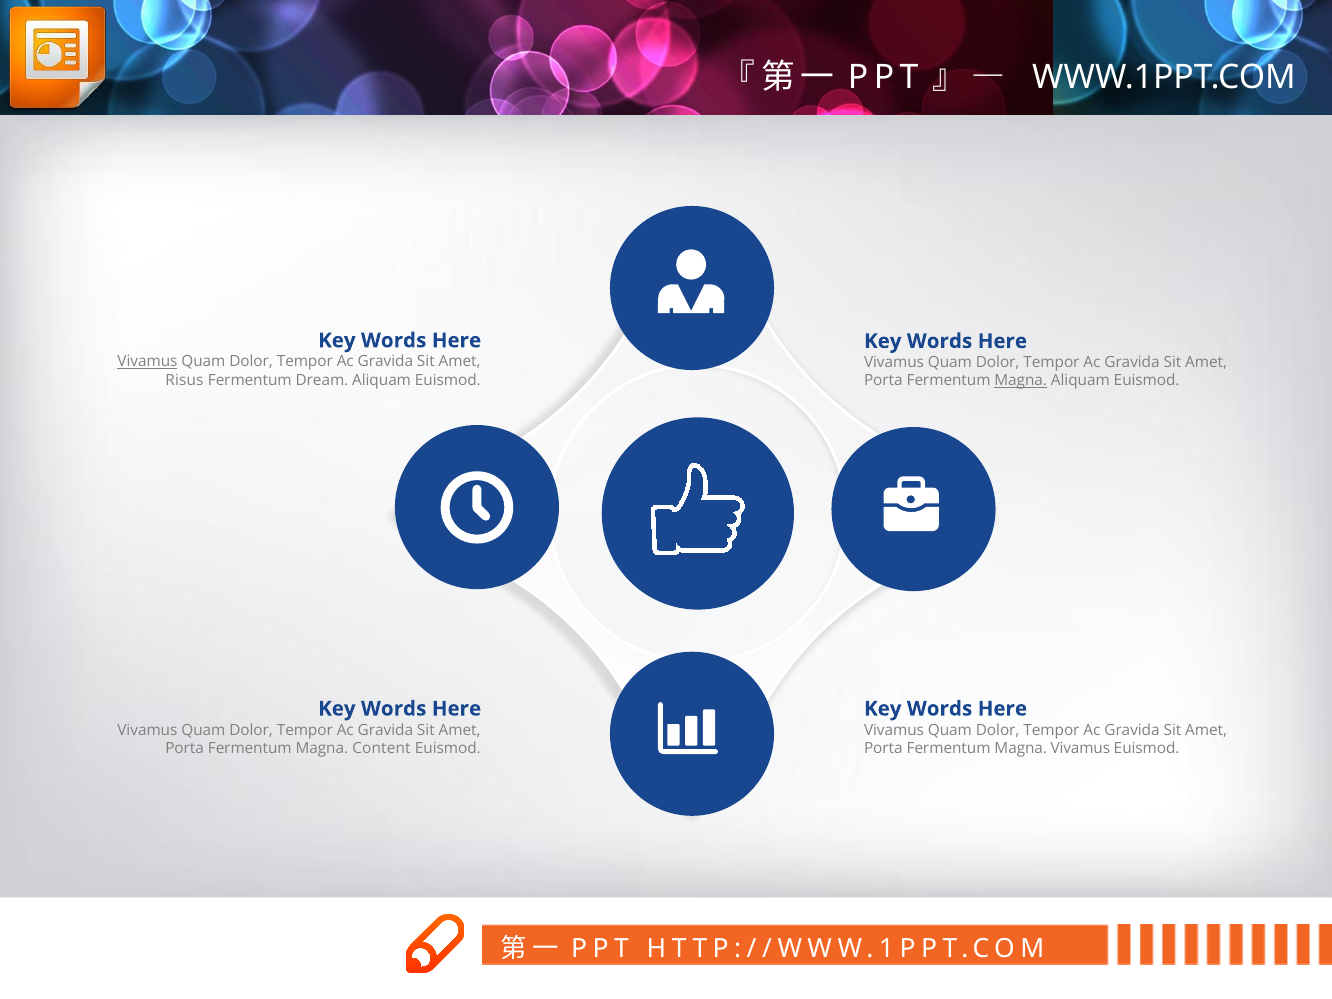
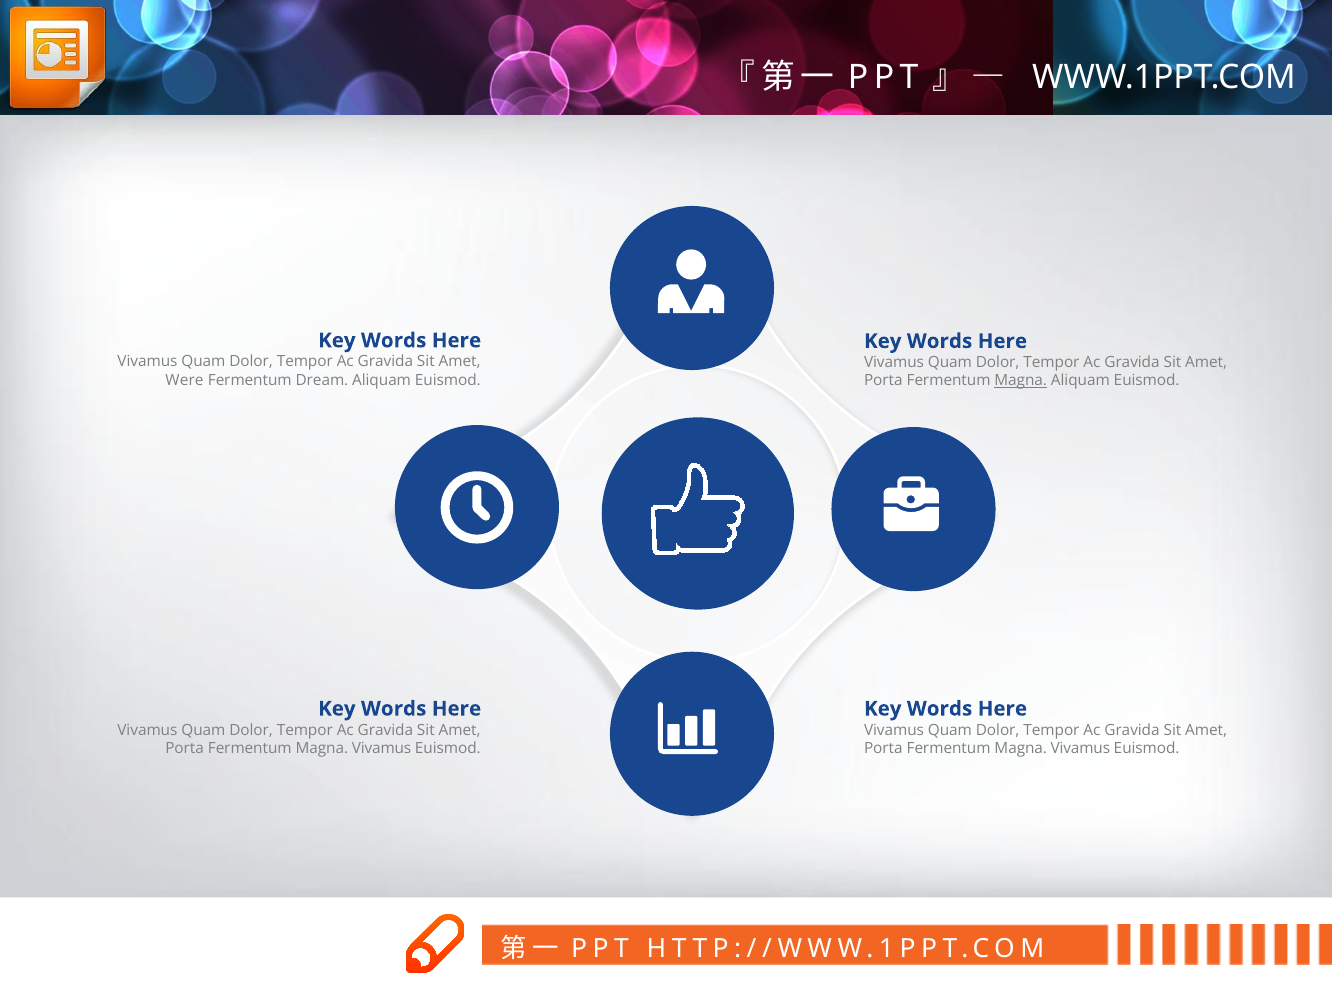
Vivamus at (147, 362) underline: present -> none
Risus: Risus -> Were
Content at (381, 748): Content -> Vivamus
